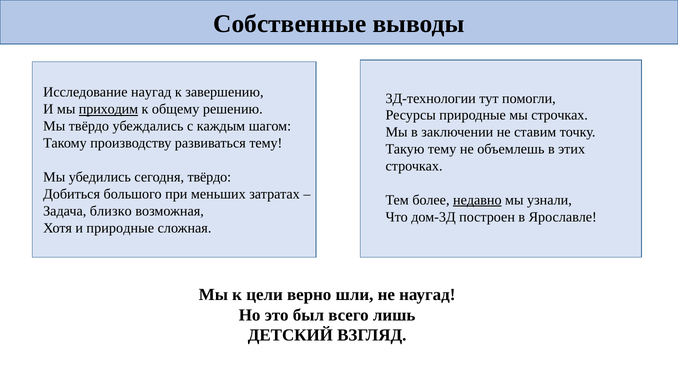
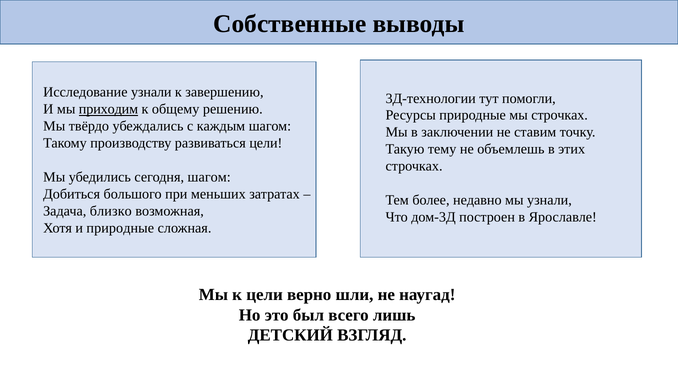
Исследование наугад: наугад -> узнали
развиваться тему: тему -> цели
сегодня твёрдо: твёрдо -> шагом
недавно underline: present -> none
